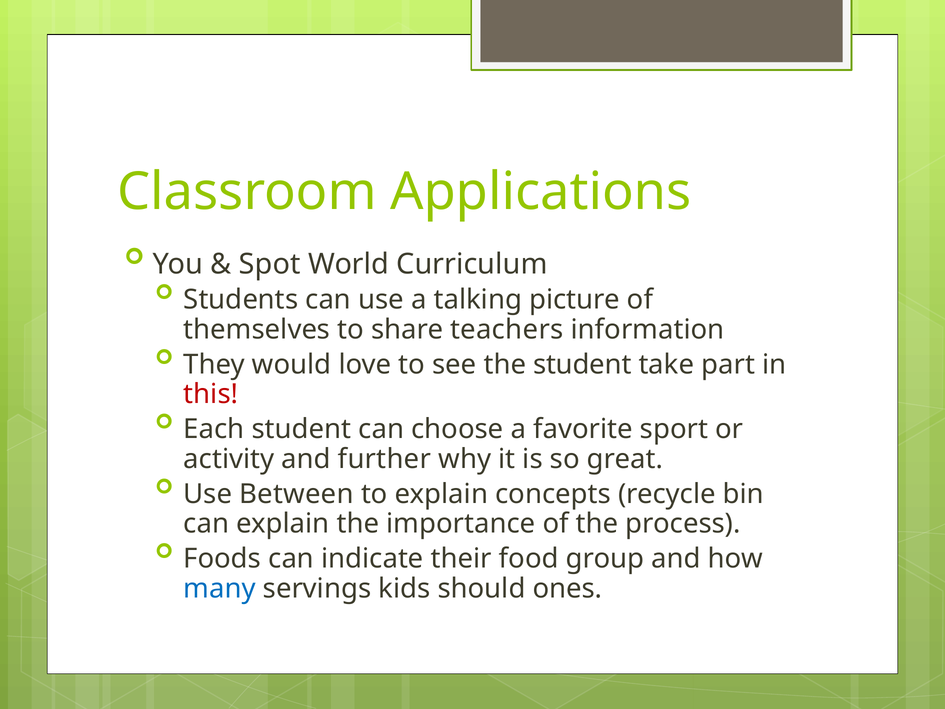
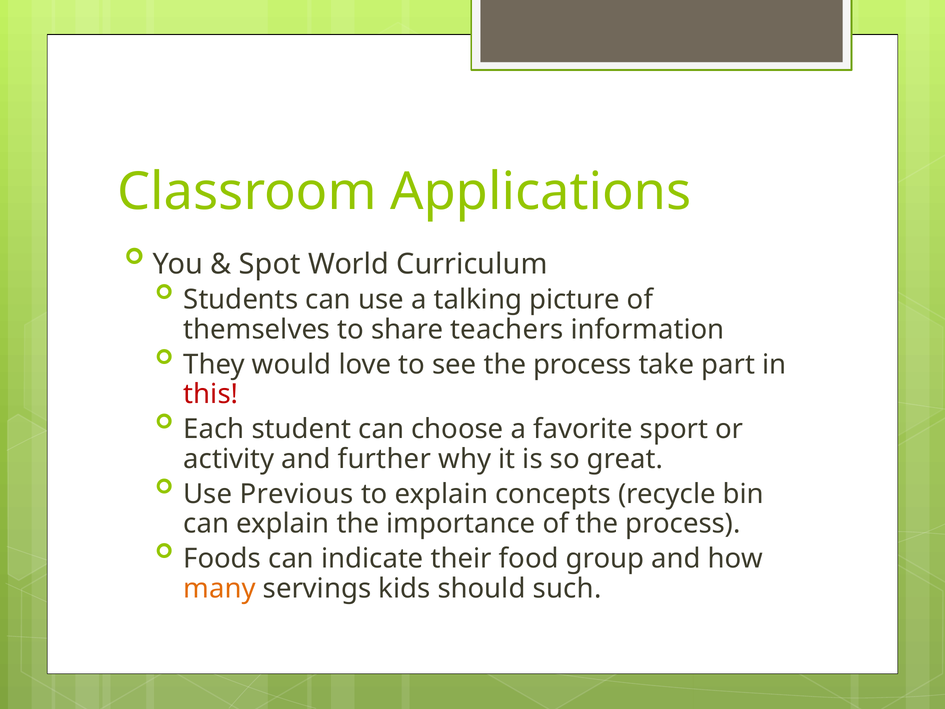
see the student: student -> process
Between: Between -> Previous
many colour: blue -> orange
ones: ones -> such
